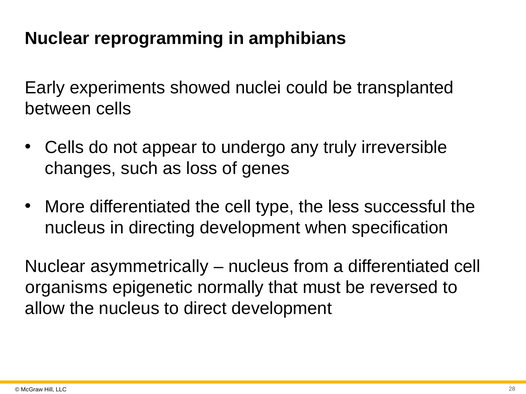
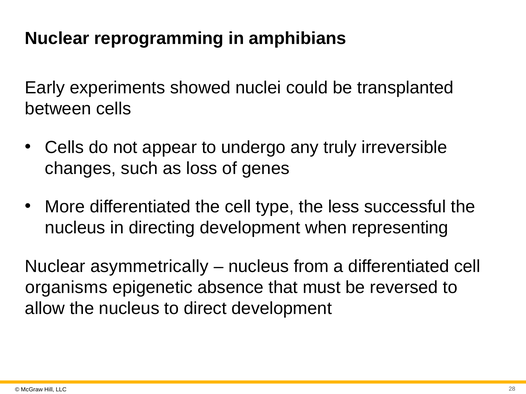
specification: specification -> representing
normally: normally -> absence
